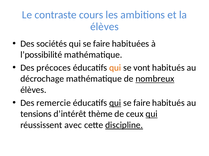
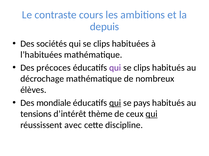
élèves at (104, 27): élèves -> depuis
sociétés qui se faire: faire -> clips
l’possibilité: l’possibilité -> l’habituées
qui at (115, 68) colour: orange -> purple
vont at (142, 68): vont -> clips
nombreux underline: present -> none
remercie: remercie -> mondiale
faire at (142, 103): faire -> pays
discipline underline: present -> none
